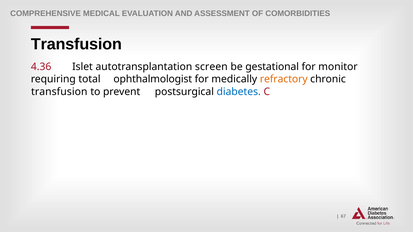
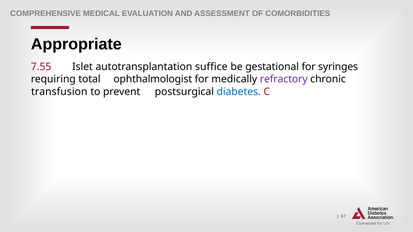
Transfusion at (76, 44): Transfusion -> Appropriate
4.36: 4.36 -> 7.55
screen: screen -> suffice
monitor: monitor -> syringes
refractory colour: orange -> purple
